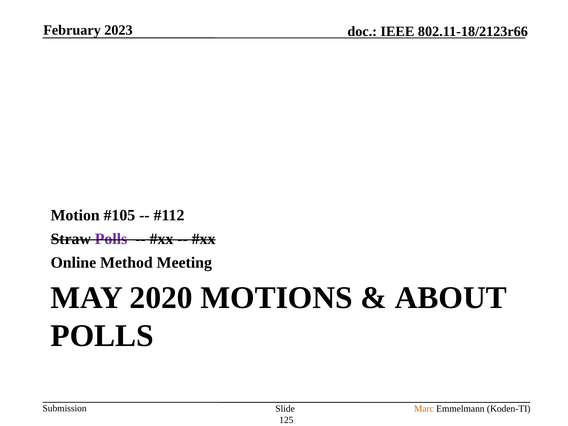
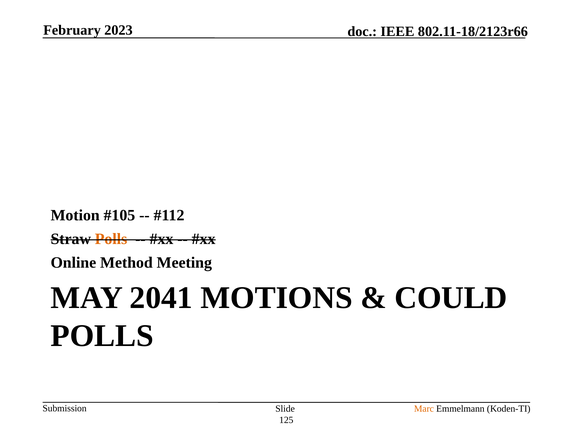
Polls at (111, 239) colour: purple -> orange
2020: 2020 -> 2041
ABOUT: ABOUT -> COULD
